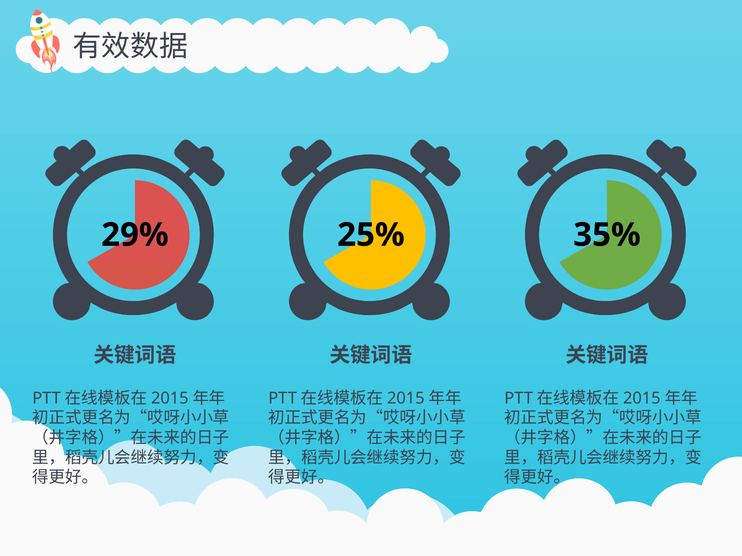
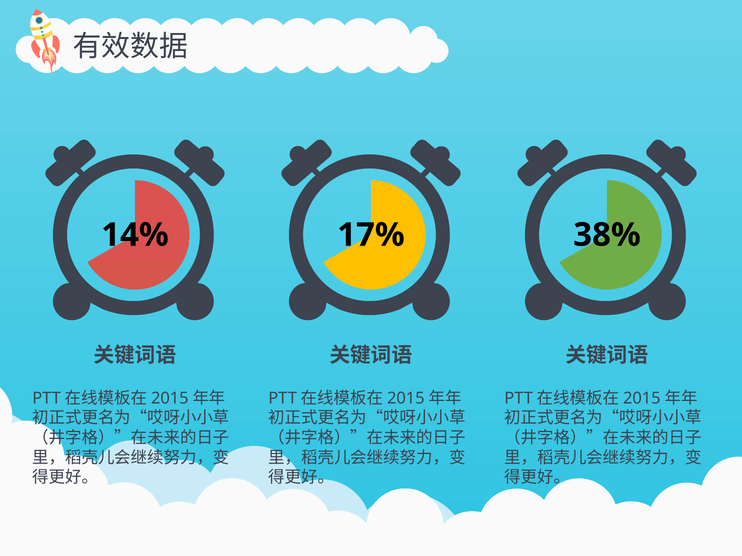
29%: 29% -> 14%
25%: 25% -> 17%
35%: 35% -> 38%
